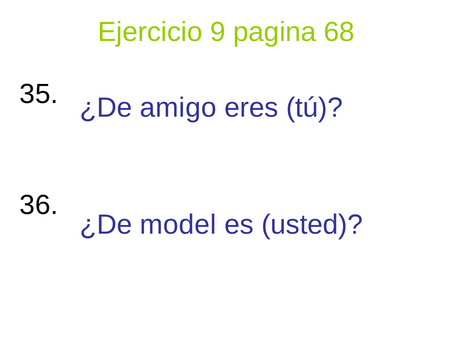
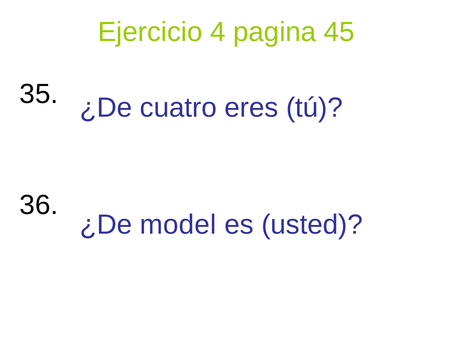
9: 9 -> 4
68: 68 -> 45
amigo: amigo -> cuatro
